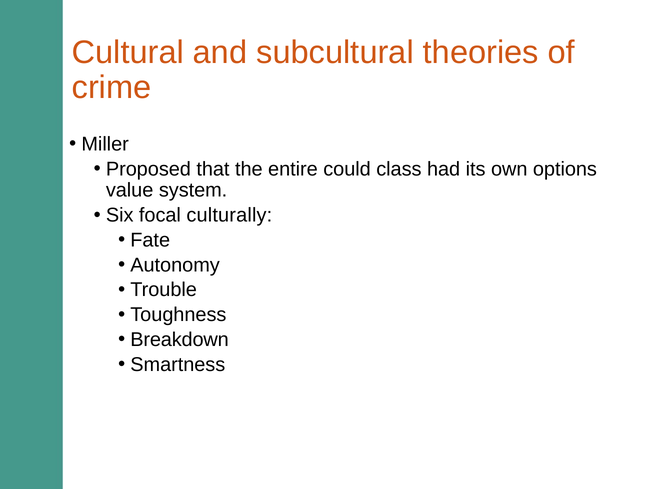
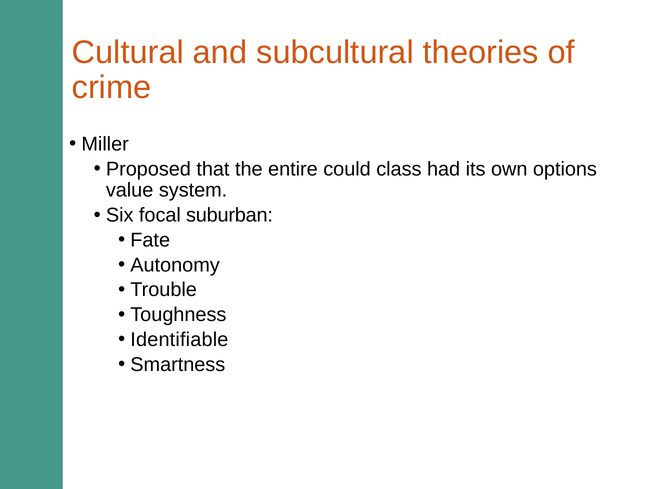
culturally: culturally -> suburban
Breakdown: Breakdown -> Identifiable
